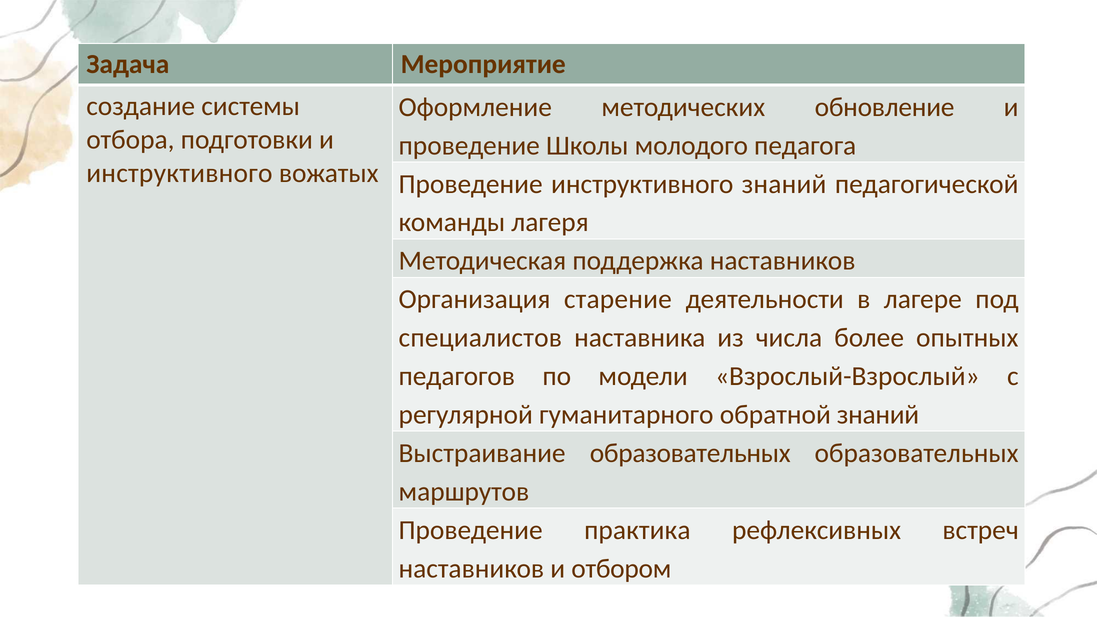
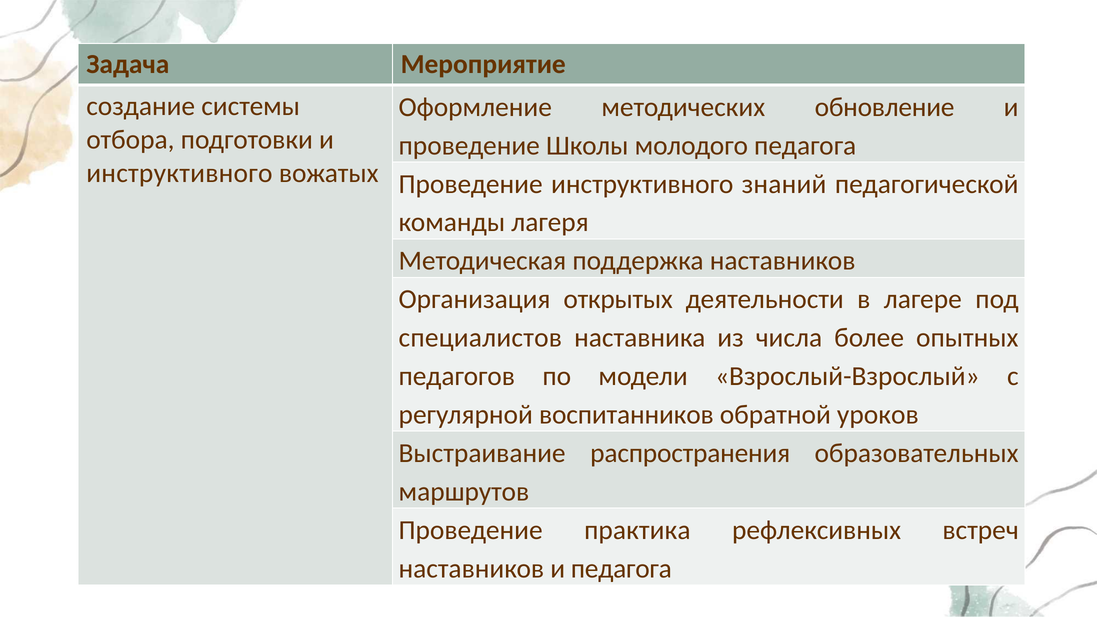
старение: старение -> открытых
гуманитарного: гуманитарного -> воспитанников
обратной знаний: знаний -> уроков
Выстраивание образовательных: образовательных -> распространения
и отбором: отбором -> педагога
